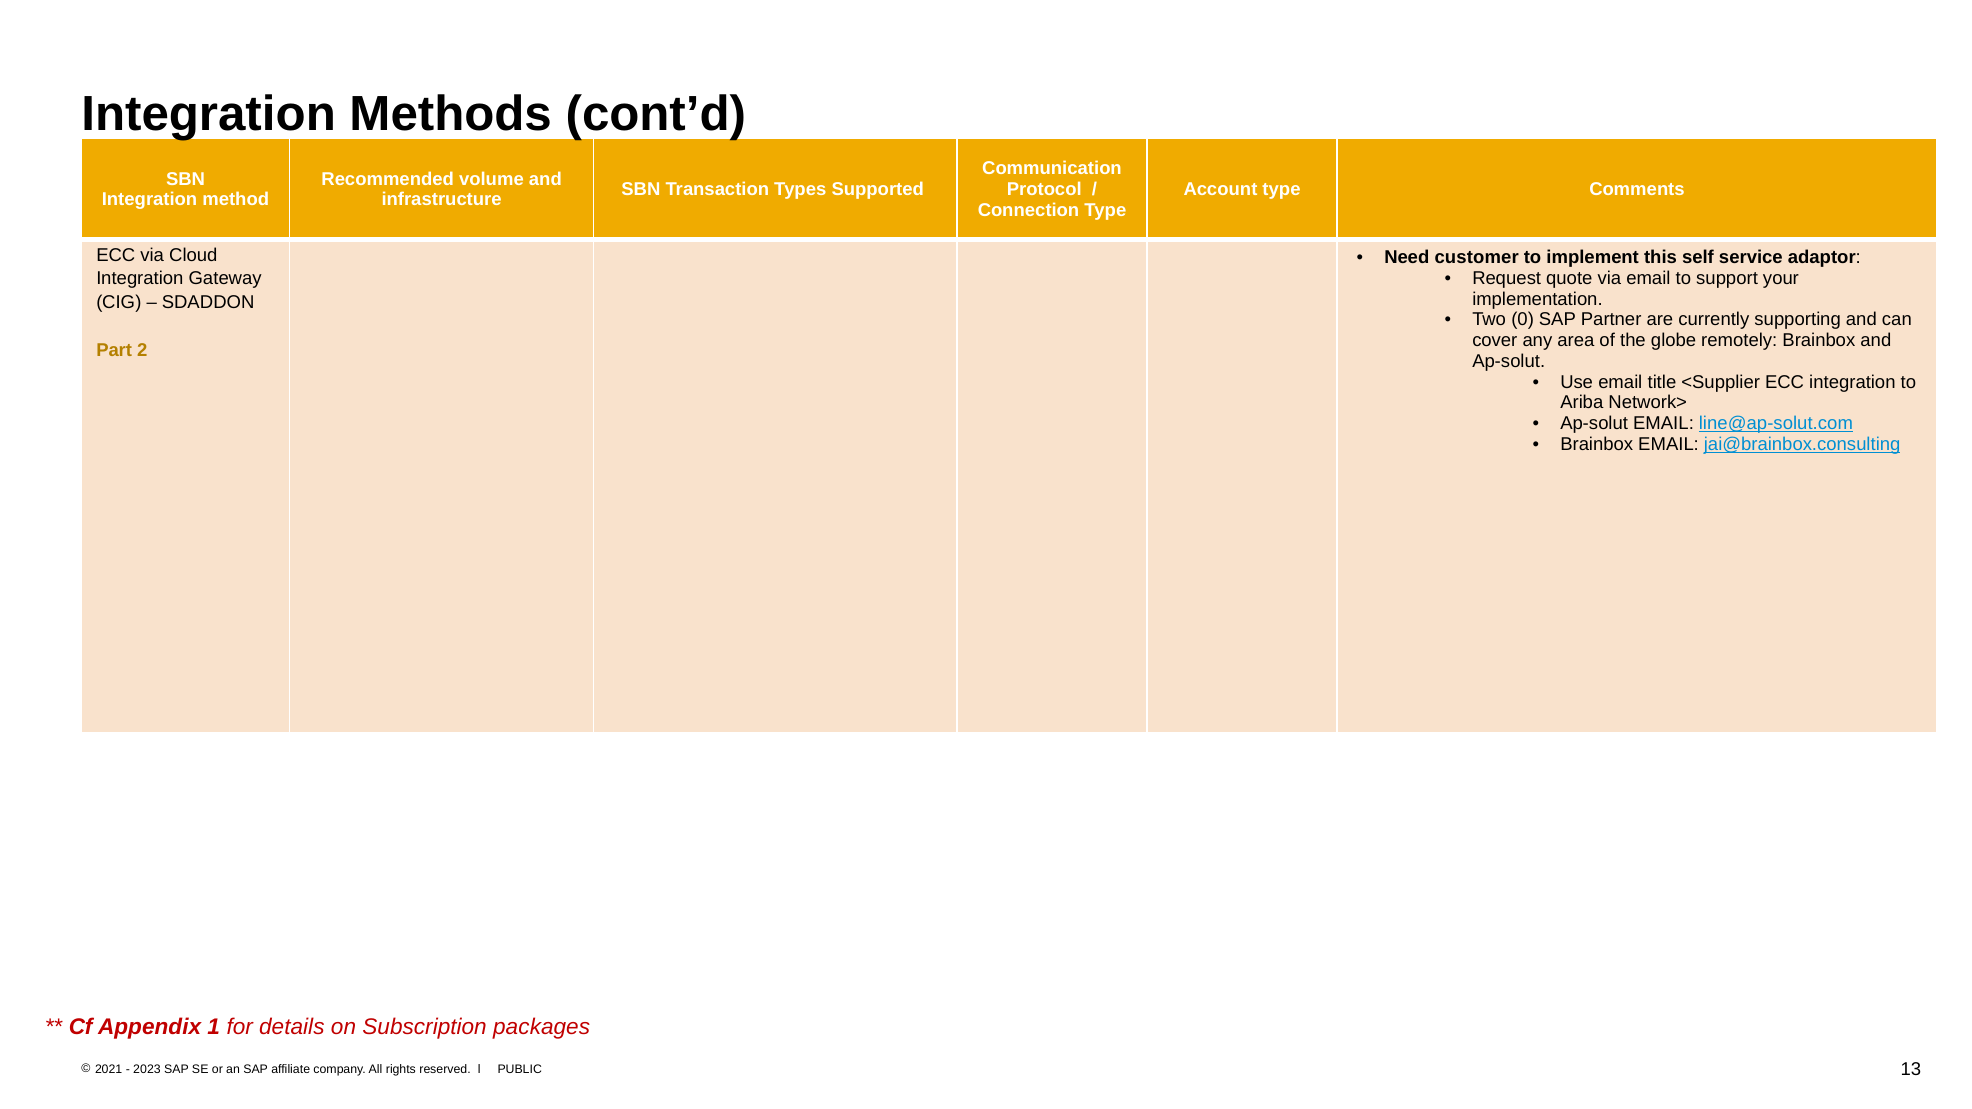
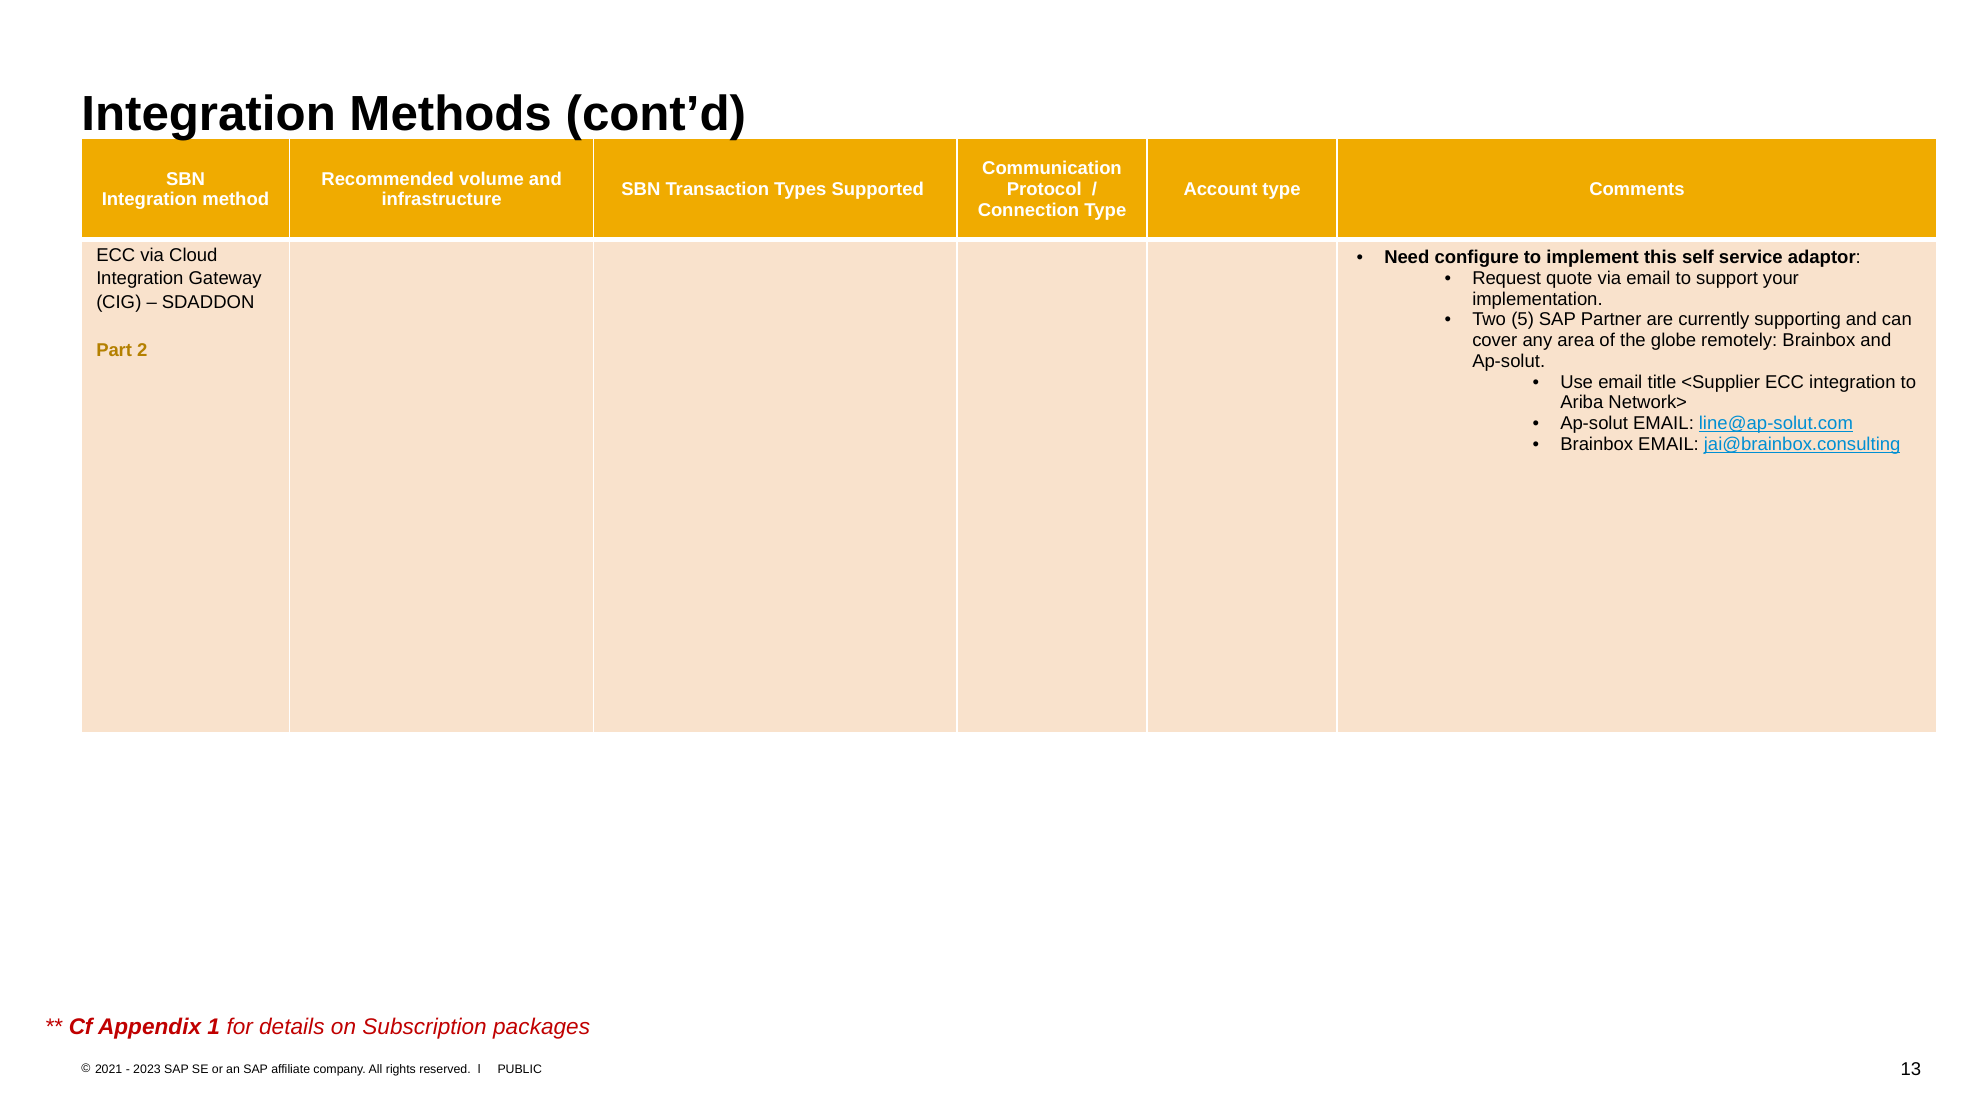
customer: customer -> configure
0: 0 -> 5
